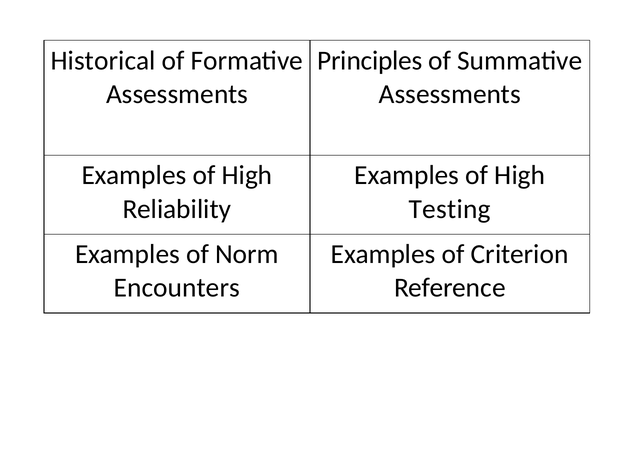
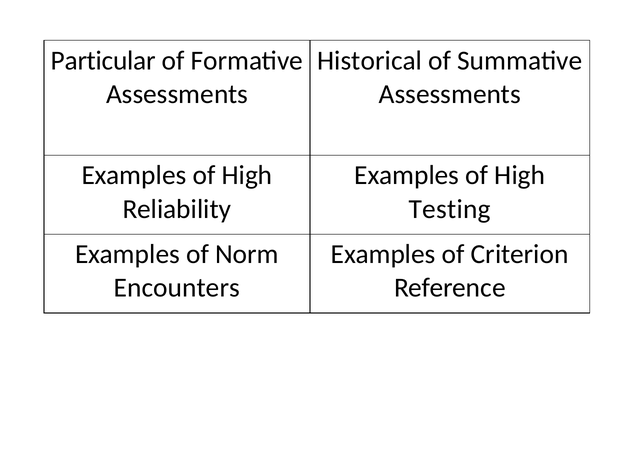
Historical: Historical -> Particular
Principles: Principles -> Historical
